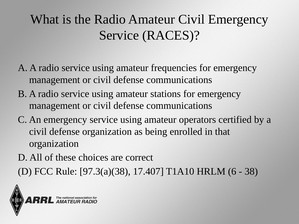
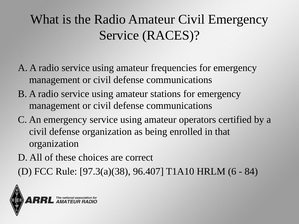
17.407: 17.407 -> 96.407
38: 38 -> 84
